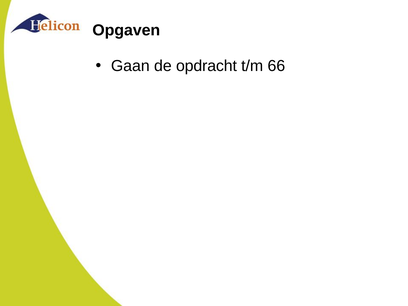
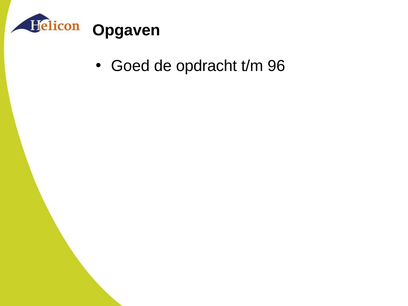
Gaan: Gaan -> Goed
66: 66 -> 96
